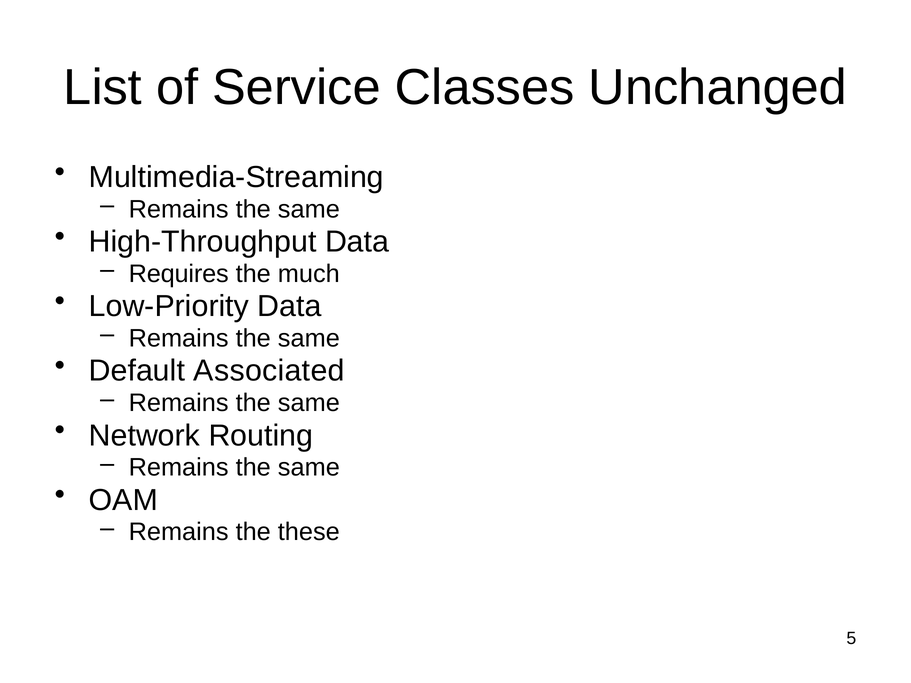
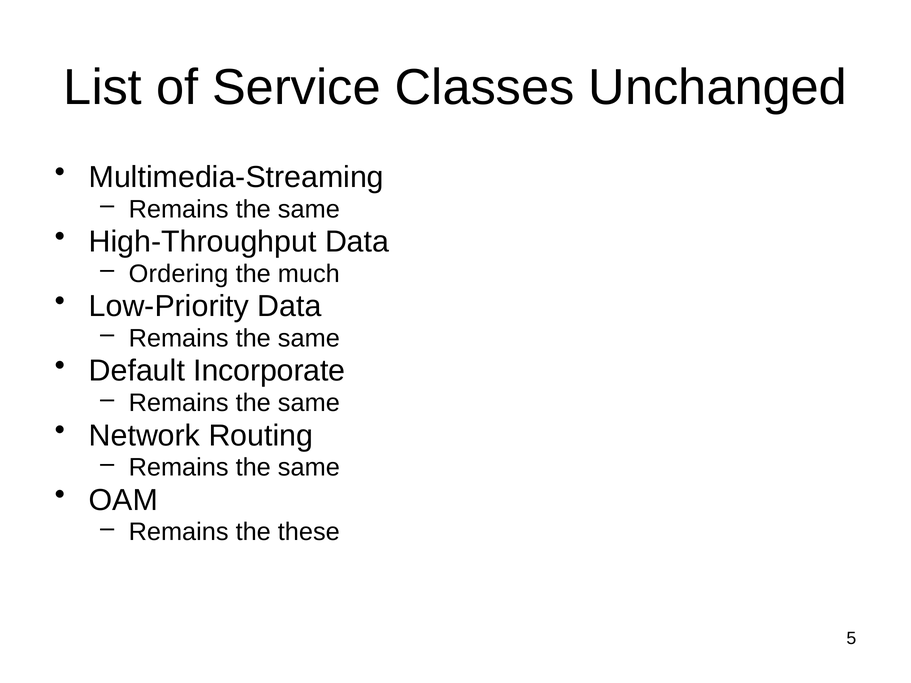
Requires: Requires -> Ordering
Associated: Associated -> Incorporate
